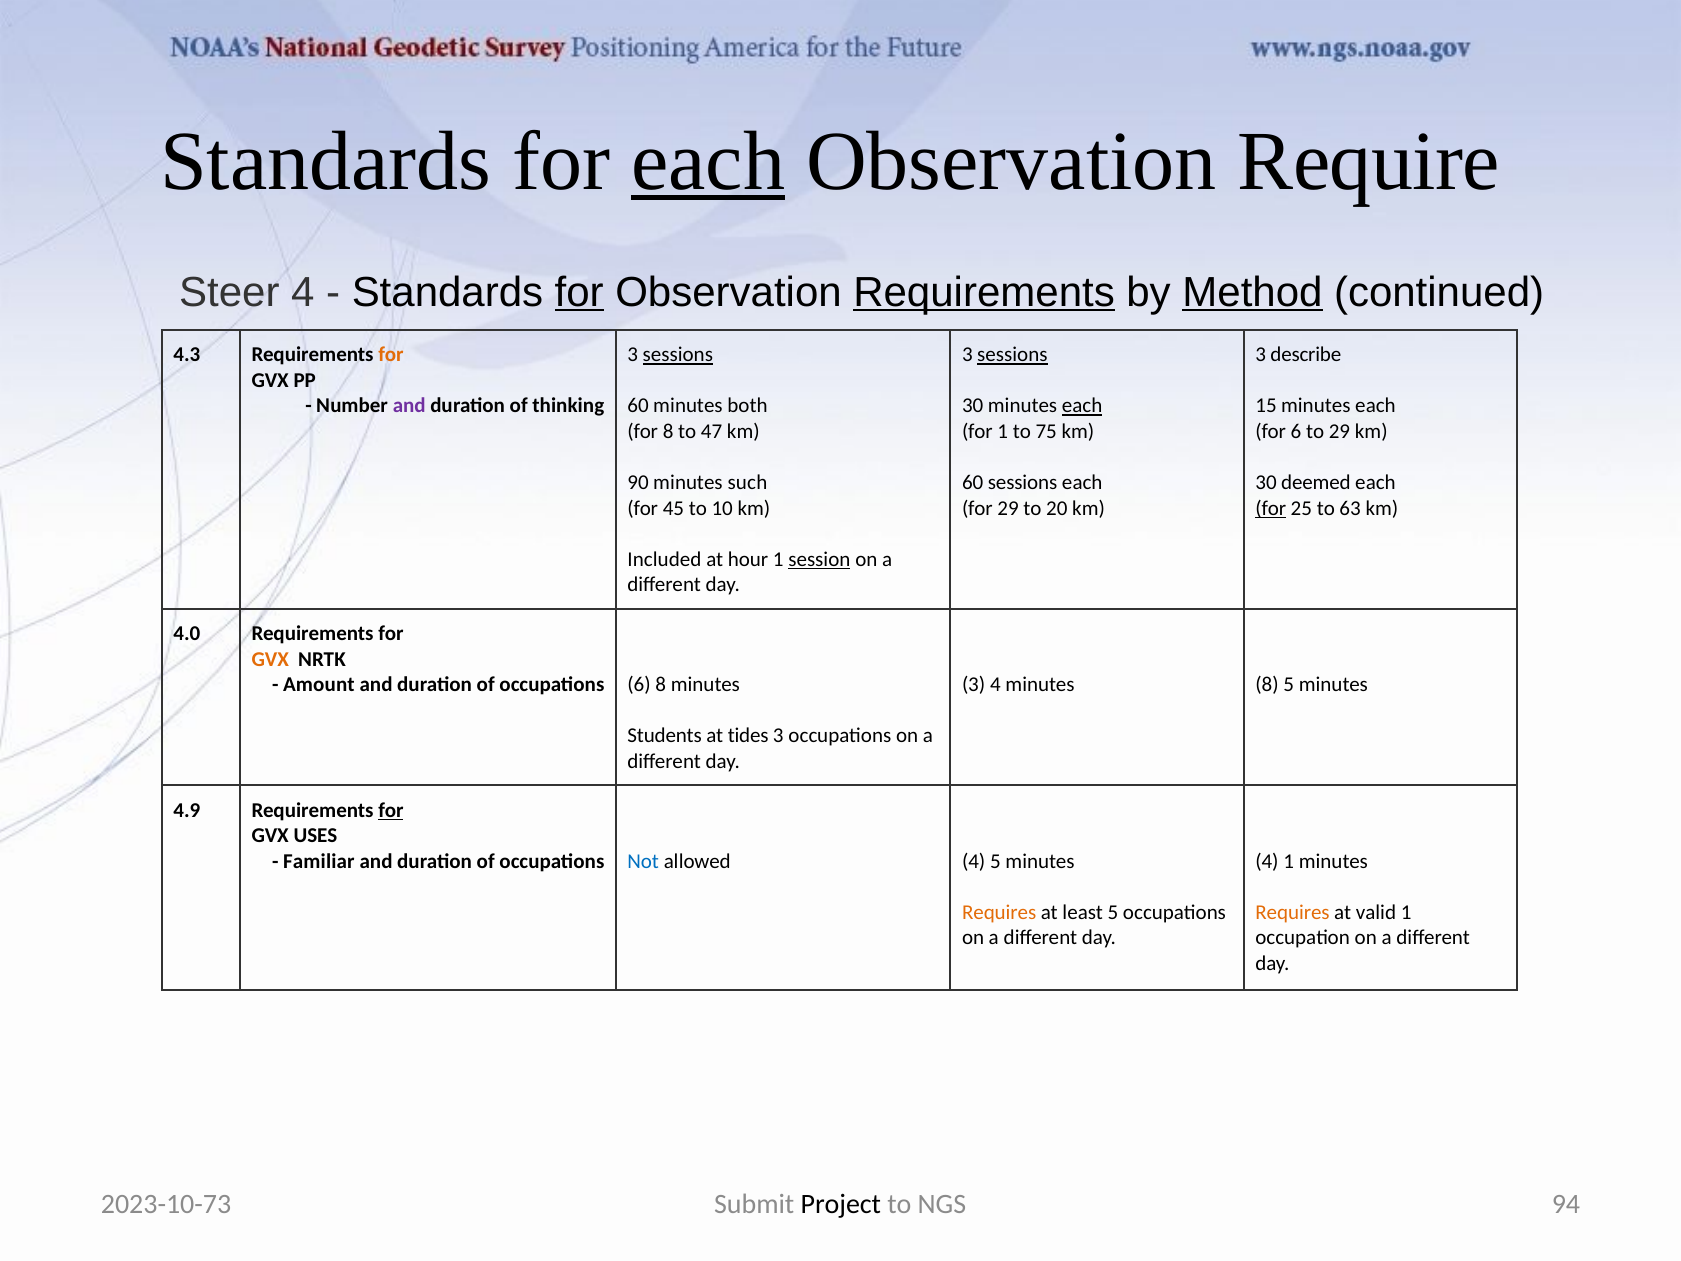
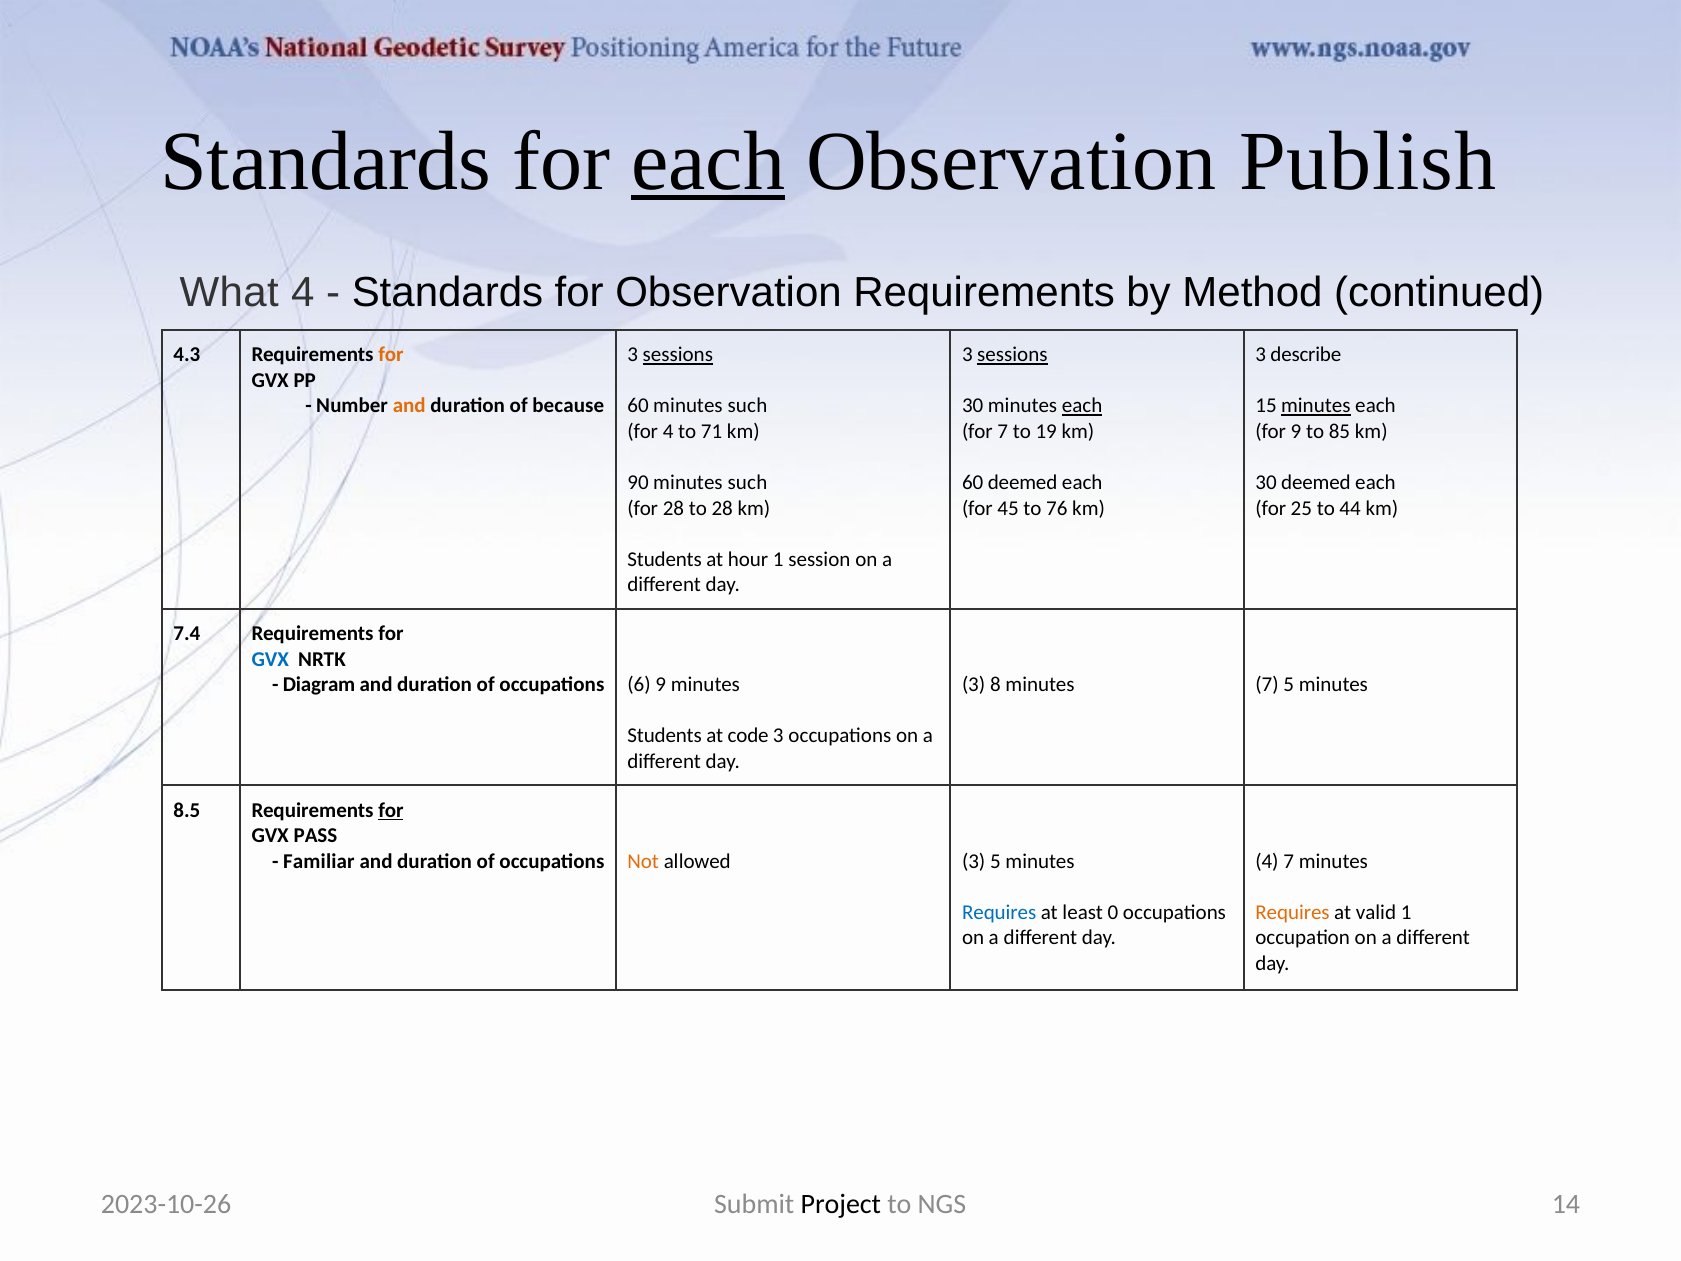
Require: Require -> Publish
Steer: Steer -> What
for at (579, 292) underline: present -> none
Requirements at (984, 292) underline: present -> none
Method underline: present -> none
60 minutes both: both -> such
minutes at (1316, 406) underline: none -> present
and at (409, 406) colour: purple -> orange
thinking: thinking -> because
for 8: 8 -> 4
47: 47 -> 71
for 1: 1 -> 7
75: 75 -> 19
for 6: 6 -> 9
to 29: 29 -> 85
60 sessions: sessions -> deemed
for 45: 45 -> 28
to 10: 10 -> 28
for 29: 29 -> 45
20: 20 -> 76
for at (1271, 508) underline: present -> none
63: 63 -> 44
Included at (665, 559): Included -> Students
session underline: present -> none
4.0: 4.0 -> 7.4
GVX at (270, 659) colour: orange -> blue
3 4: 4 -> 8
minutes 8: 8 -> 7
Amount: Amount -> Diagram
6 8: 8 -> 9
tides: tides -> code
4.9: 4.9 -> 8.5
USES: USES -> PASS
4 1: 1 -> 7
Not colour: blue -> orange
allowed 4: 4 -> 3
Requires at (999, 912) colour: orange -> blue
least 5: 5 -> 0
2023-10-73: 2023-10-73 -> 2023-10-26
94: 94 -> 14
